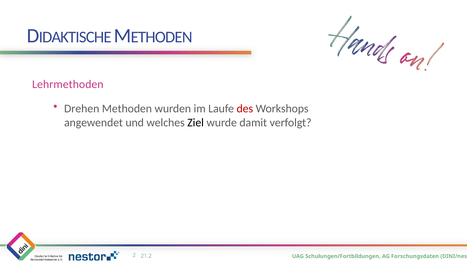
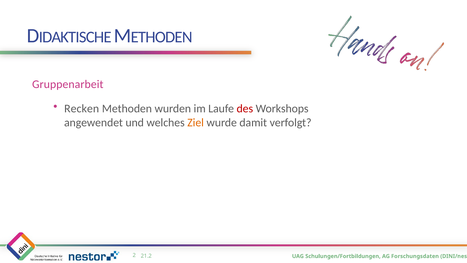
Lehrmethoden: Lehrmethoden -> Gruppenarbeit
Drehen: Drehen -> Recken
Ziel colour: black -> orange
